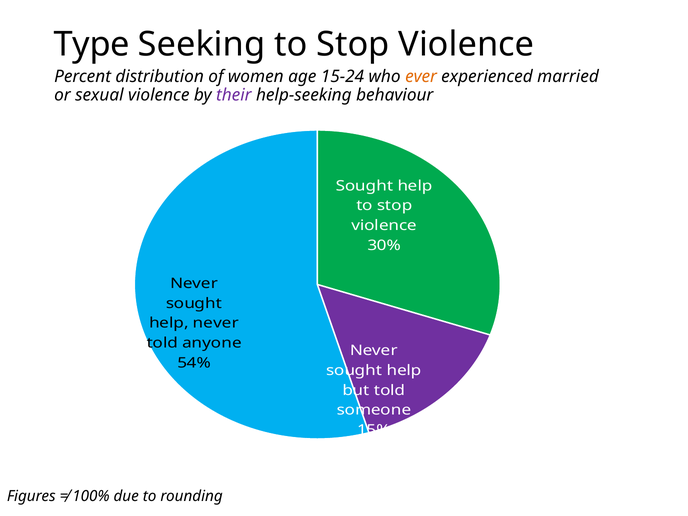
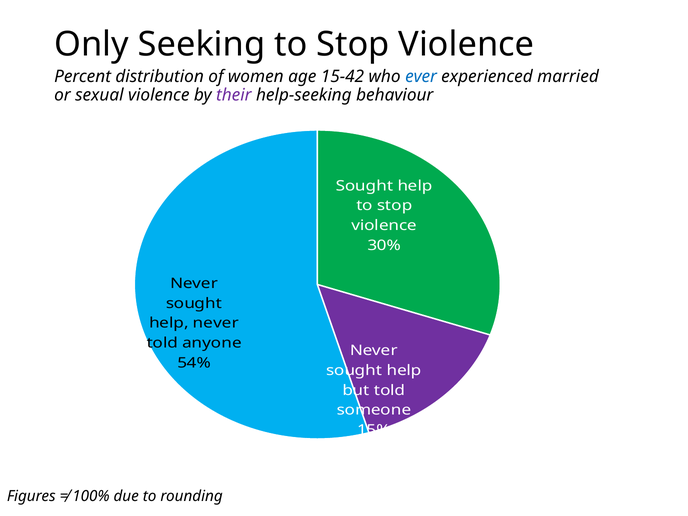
Type: Type -> Only
15-24: 15-24 -> 15-42
ever colour: orange -> blue
